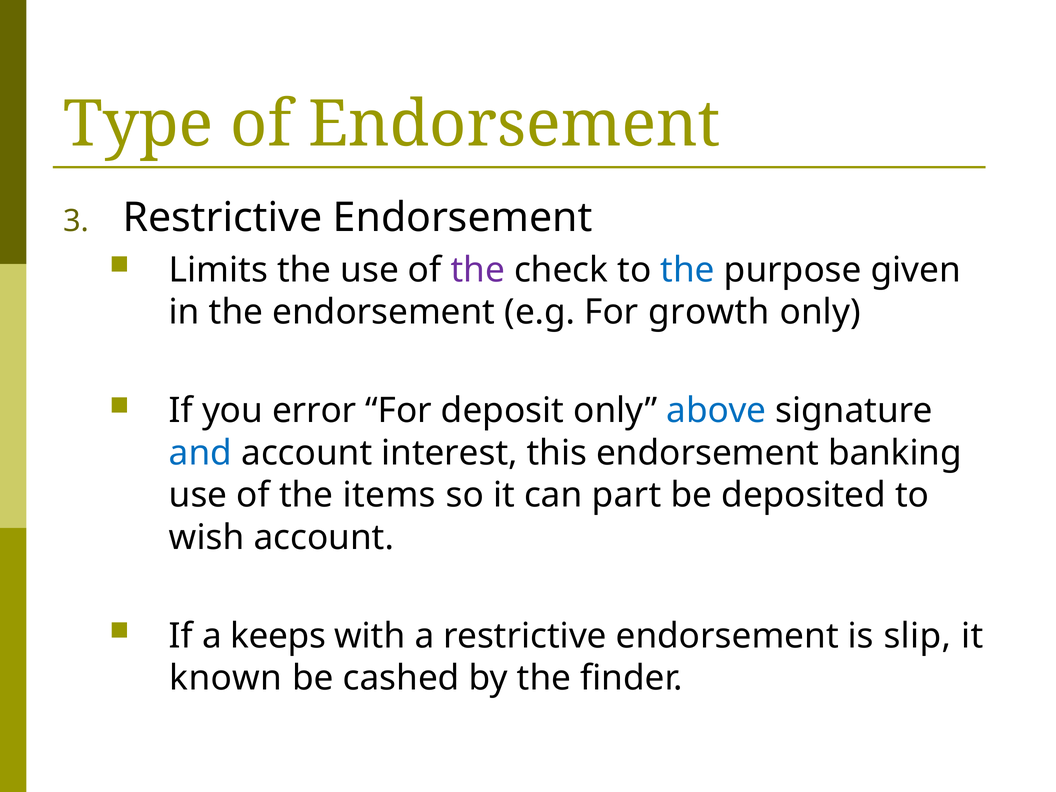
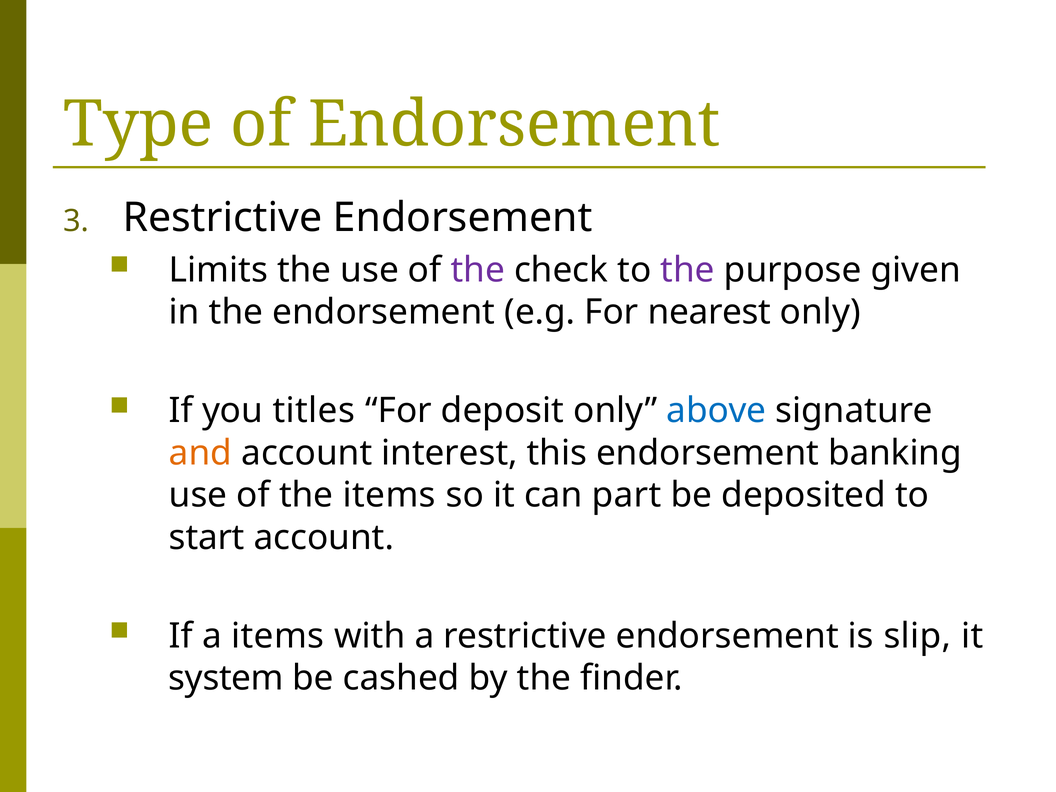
the at (688, 270) colour: blue -> purple
growth: growth -> nearest
error: error -> titles
and colour: blue -> orange
wish: wish -> start
a keeps: keeps -> items
known: known -> system
